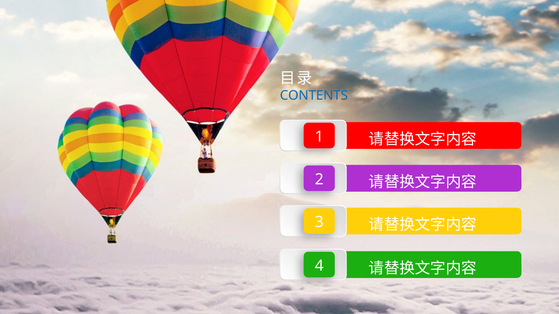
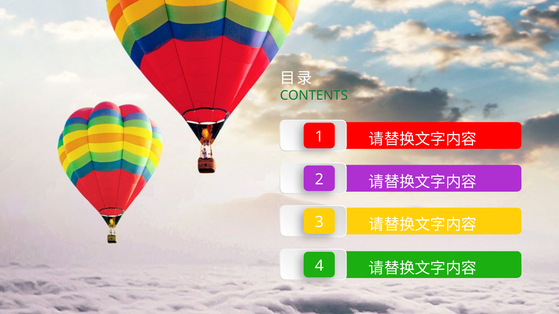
CONTENTS colour: blue -> green
